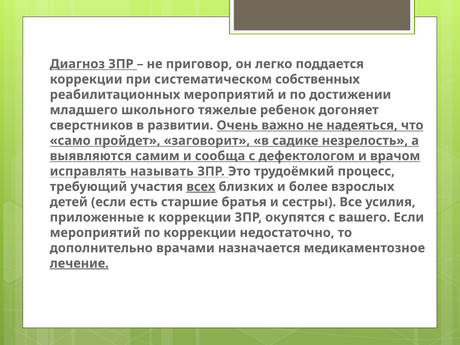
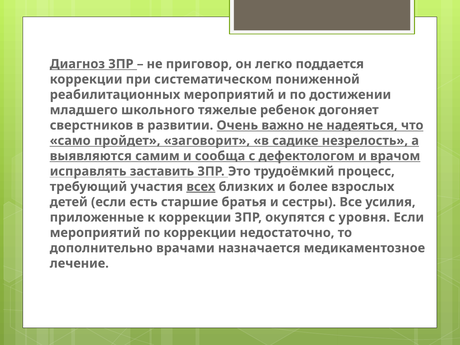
собственных: собственных -> пониженной
называть: называть -> заставить
вашего: вашего -> уровня
лечение underline: present -> none
